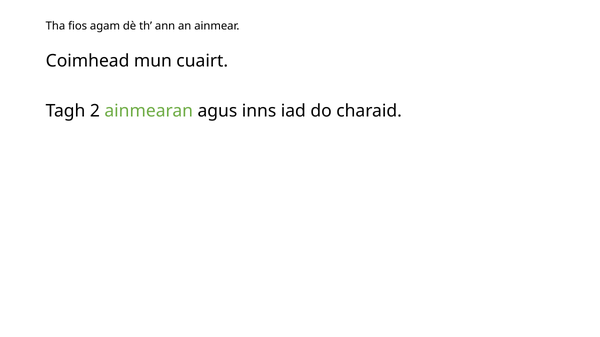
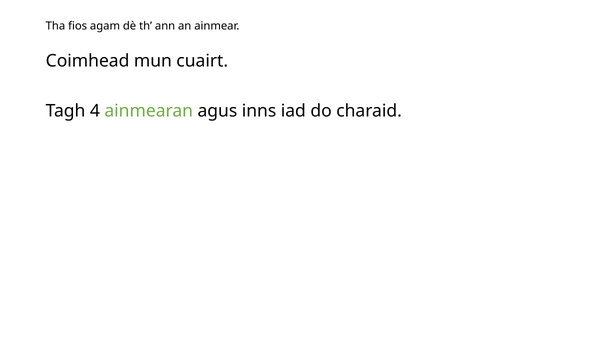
2: 2 -> 4
